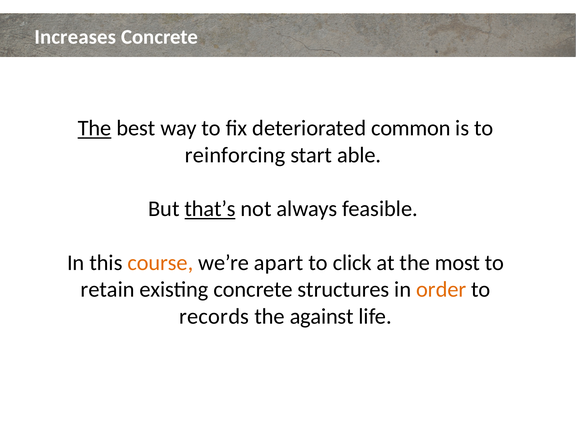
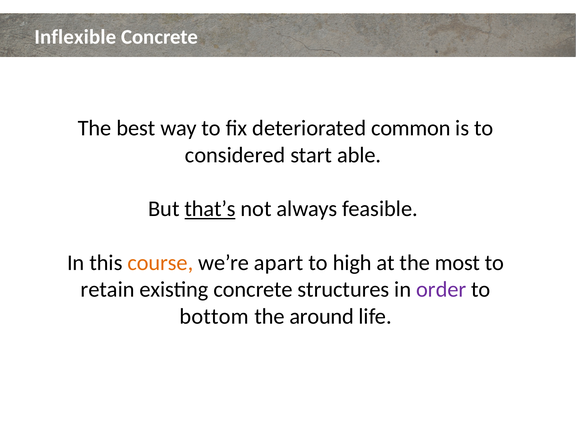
Increases: Increases -> Inflexible
The at (95, 128) underline: present -> none
reinforcing: reinforcing -> considered
click: click -> high
order colour: orange -> purple
records: records -> bottom
against: against -> around
